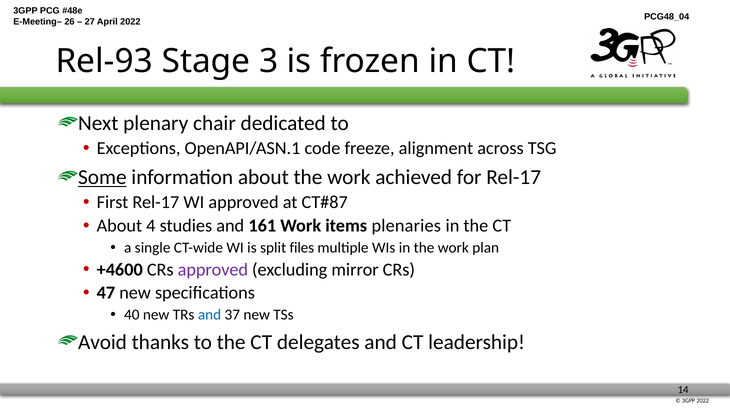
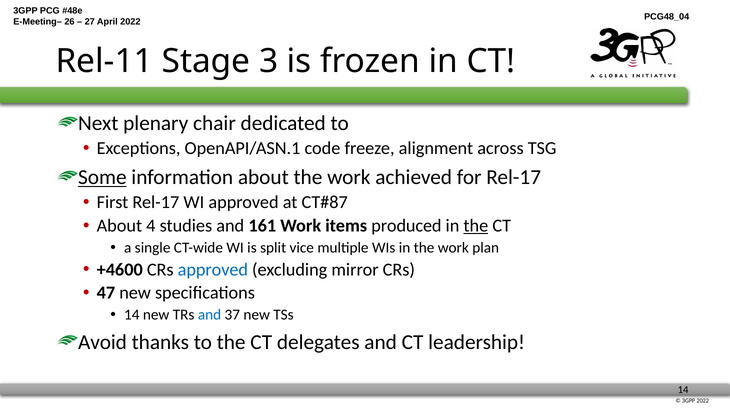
Rel-93: Rel-93 -> Rel-11
plenaries: plenaries -> produced
the at (476, 226) underline: none -> present
files: files -> vice
approved at (213, 270) colour: purple -> blue
40 at (132, 315): 40 -> 14
